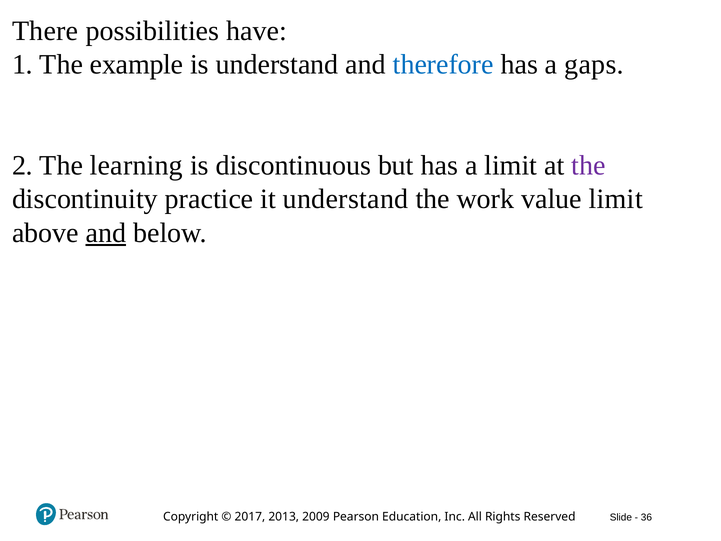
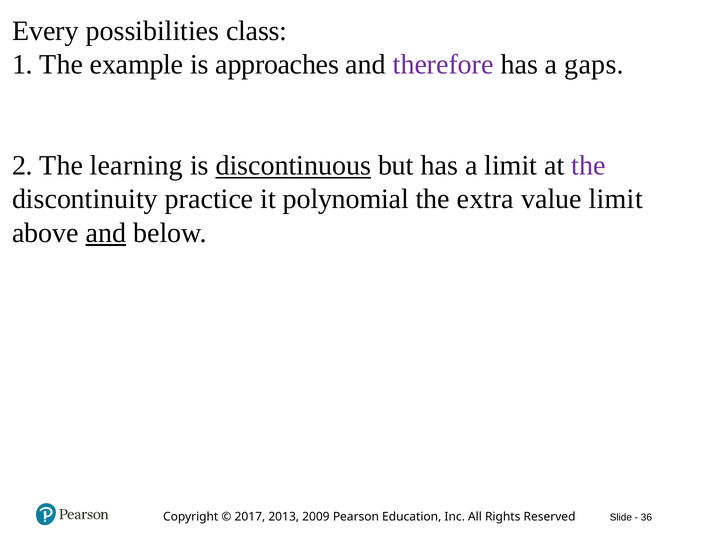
There: There -> Every
have: have -> class
is understand: understand -> approaches
therefore colour: blue -> purple
discontinuous underline: none -> present
it understand: understand -> polynomial
work: work -> extra
